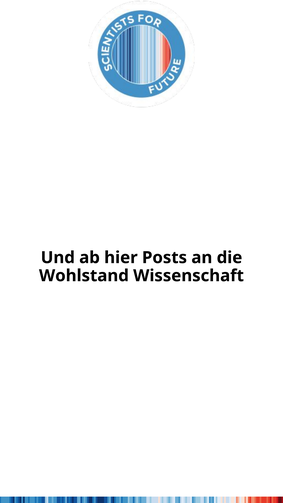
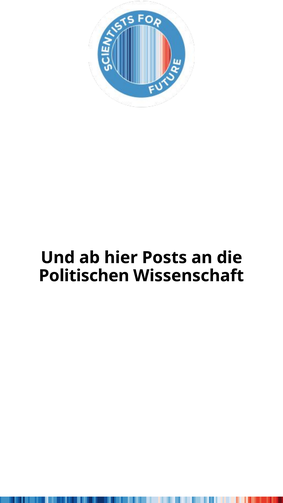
Wohlstand: Wohlstand -> Politischen
